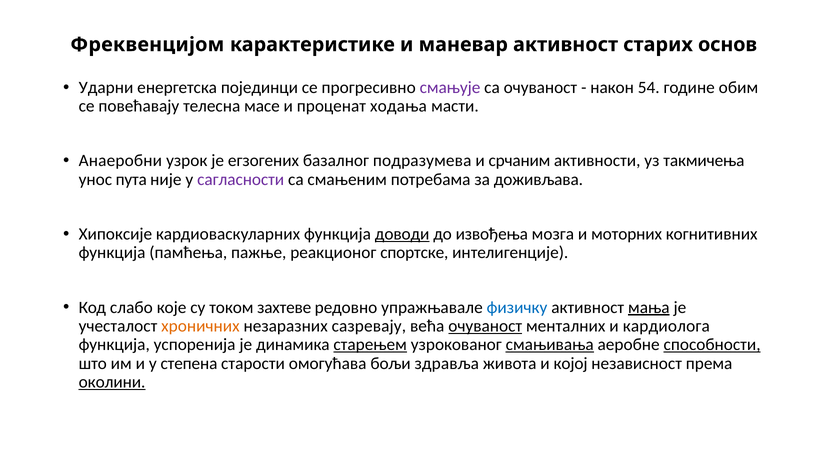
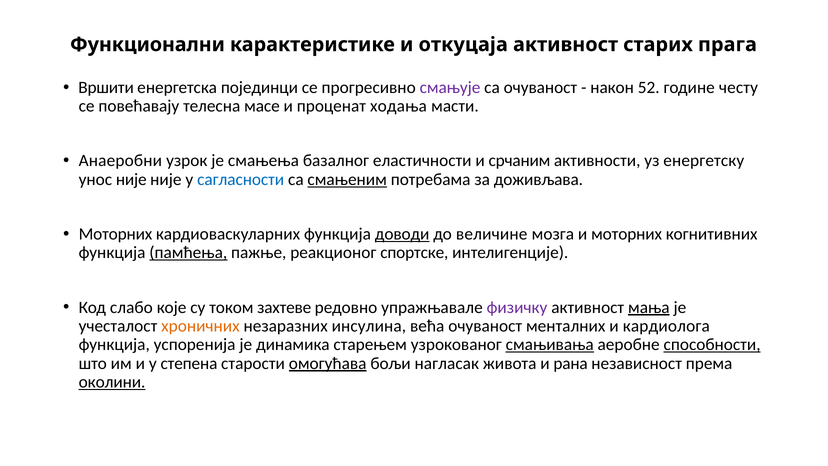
Фреквенцијом: Фреквенцијом -> Функционални
маневар: маневар -> откуцаја
основ: основ -> прага
Ударни: Ударни -> Вршити
54: 54 -> 52
обим: обим -> честу
егзогених: егзогених -> смањења
подразумева: подразумева -> еластичности
такмичења: такмичења -> енергетску
унос пута: пута -> није
сагласности colour: purple -> blue
смањеним underline: none -> present
Хипоксије at (115, 234): Хипоксије -> Моторних
извођења: извођења -> величине
памћења underline: none -> present
физичку colour: blue -> purple
сазревају: сазревају -> инсулина
очуваност at (485, 326) underline: present -> none
старењем underline: present -> none
омогућава underline: none -> present
здравља: здравља -> нагласак
којој: којој -> рана
